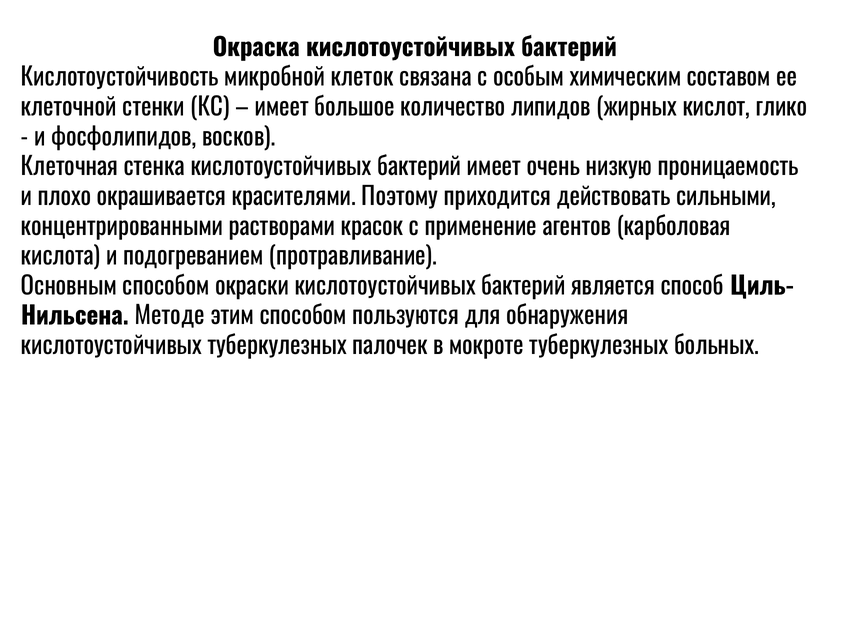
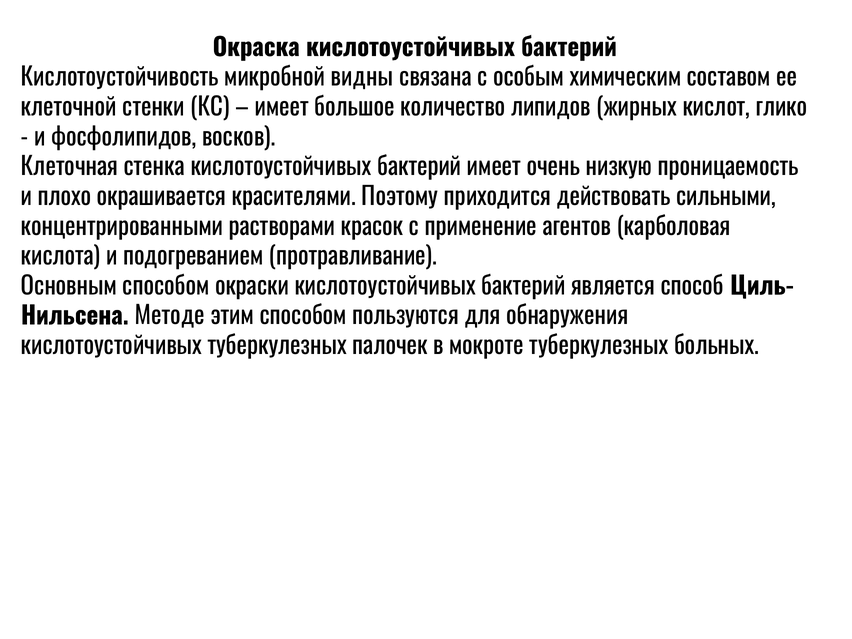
клеток: клеток -> видны
